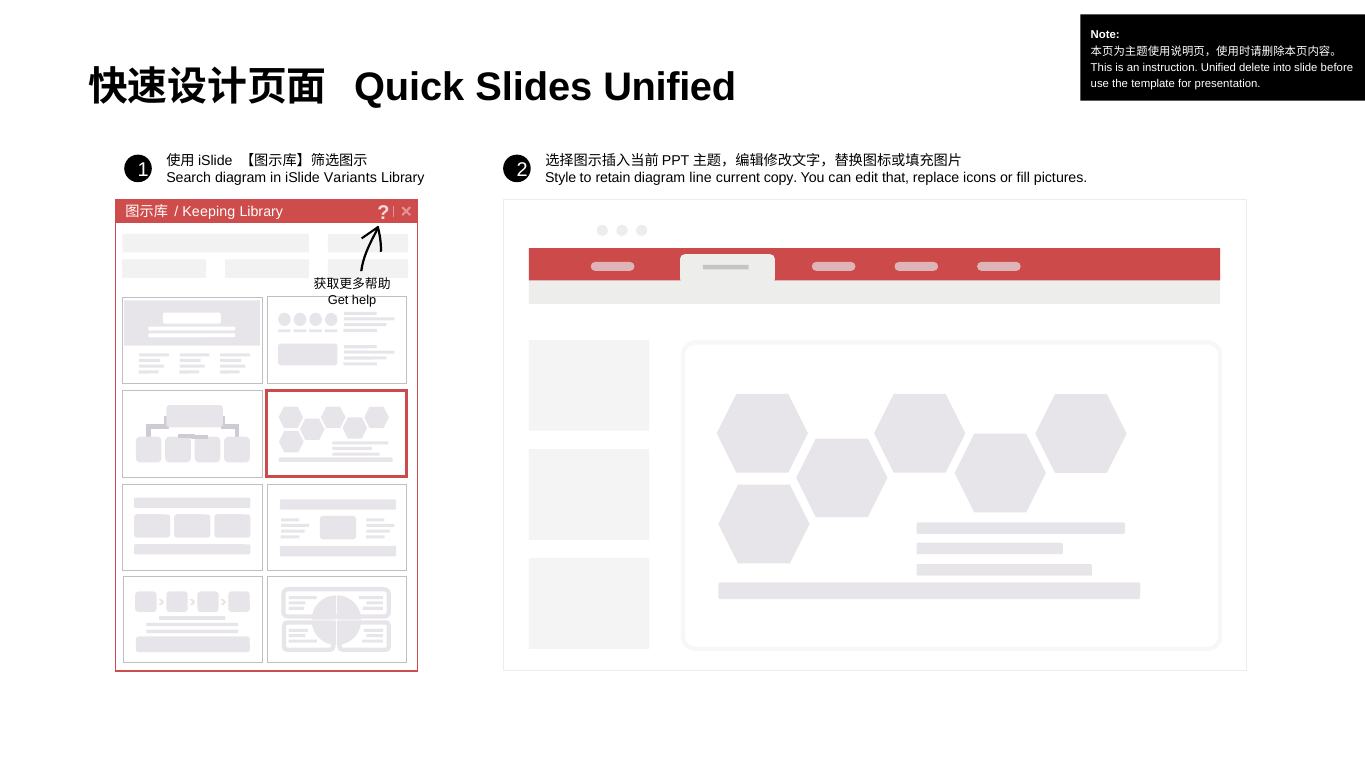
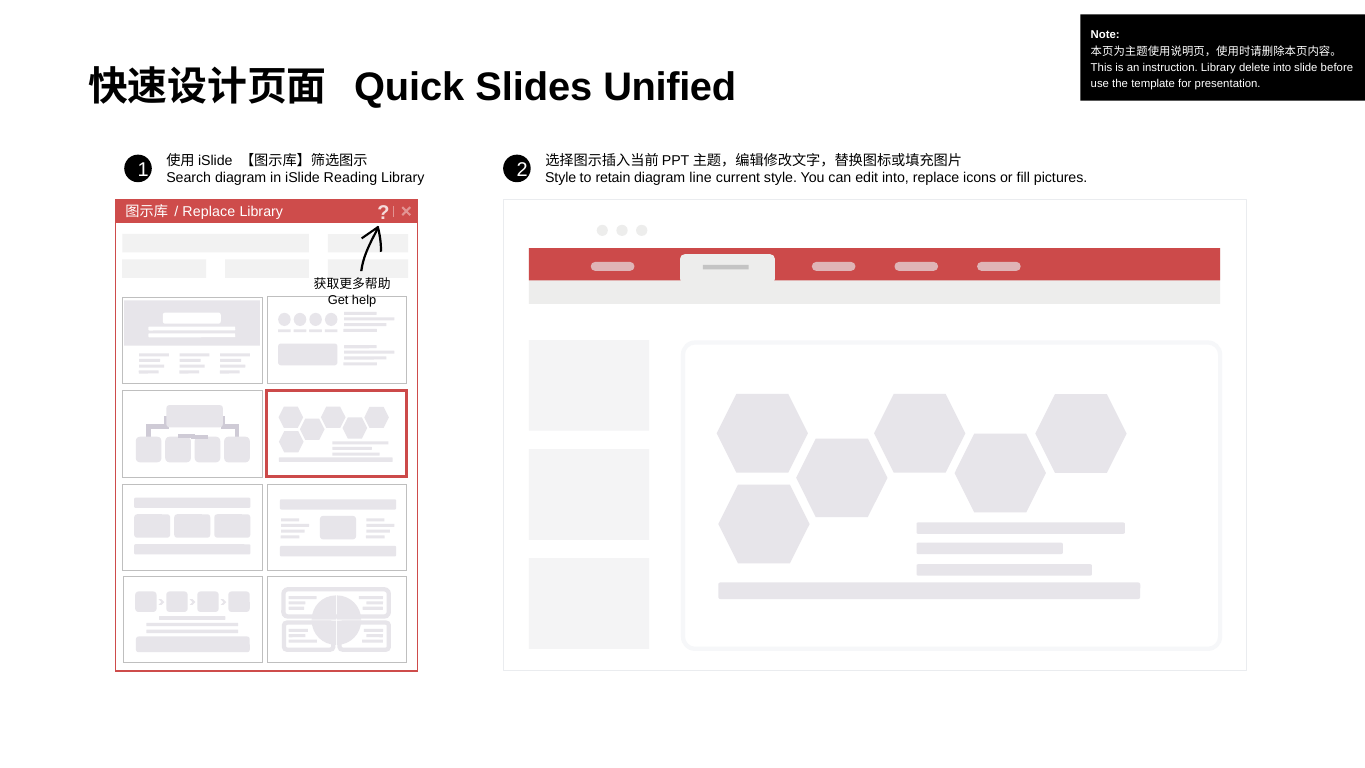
instruction Unified: Unified -> Library
Variants: Variants -> Reading
current copy: copy -> style
edit that: that -> into
Keeping at (209, 212): Keeping -> Replace
